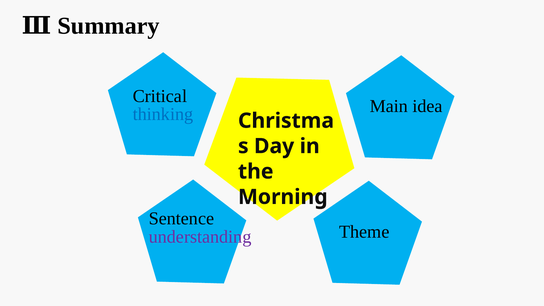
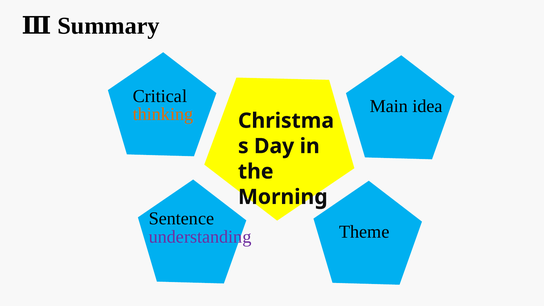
thinking colour: blue -> orange
